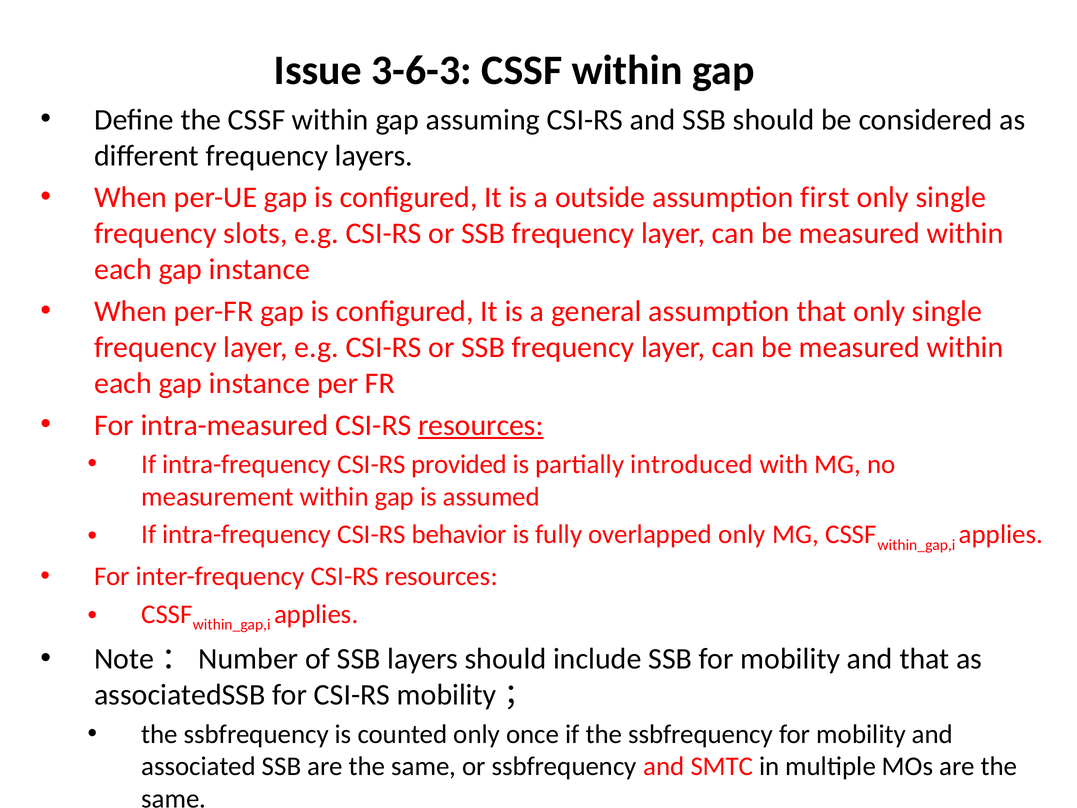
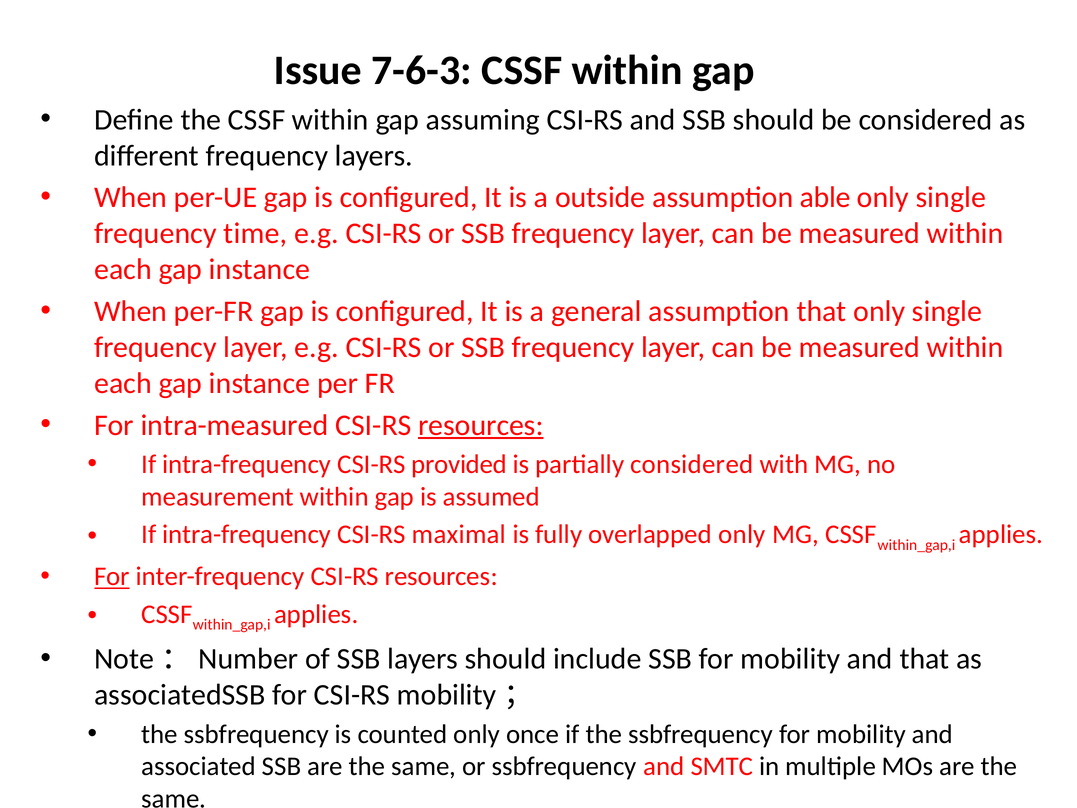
3-6-3: 3-6-3 -> 7-6-3
first: first -> able
slots: slots -> time
partially introduced: introduced -> considered
behavior: behavior -> maximal
For at (112, 576) underline: none -> present
